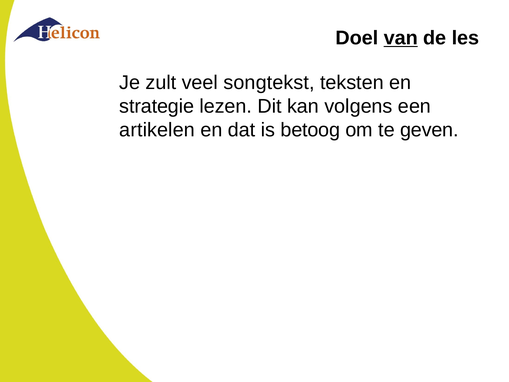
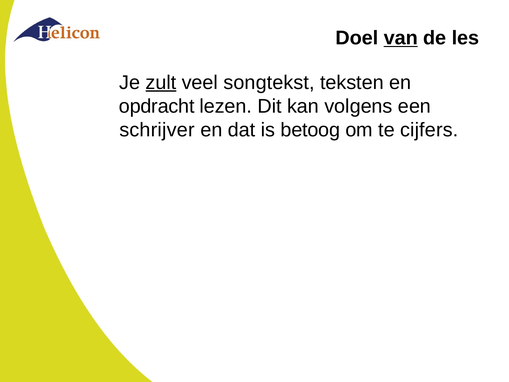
zult underline: none -> present
strategie: strategie -> opdracht
artikelen: artikelen -> schrijver
geven: geven -> cijfers
